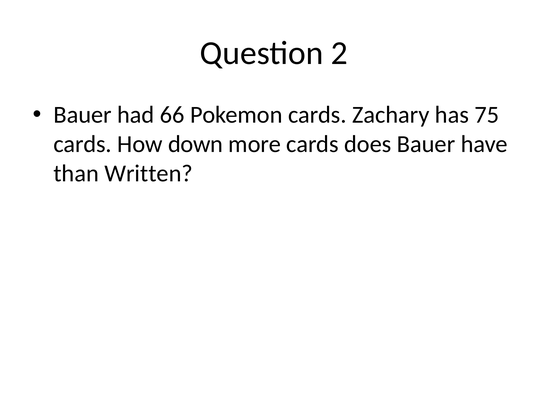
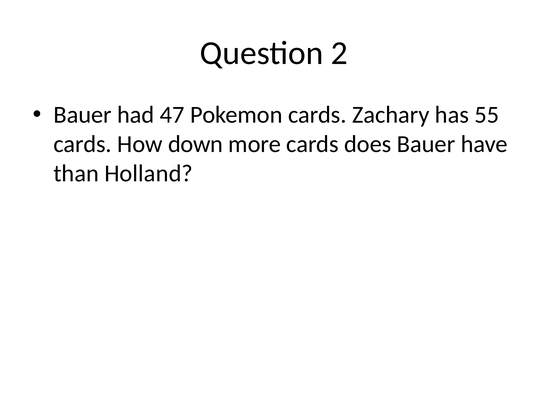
66: 66 -> 47
75: 75 -> 55
Written: Written -> Holland
